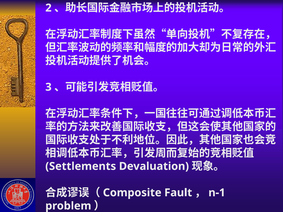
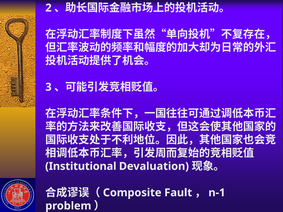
Settlements: Settlements -> Institutional
